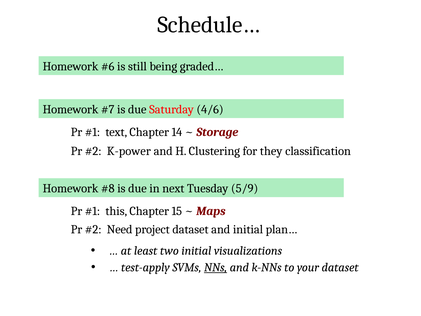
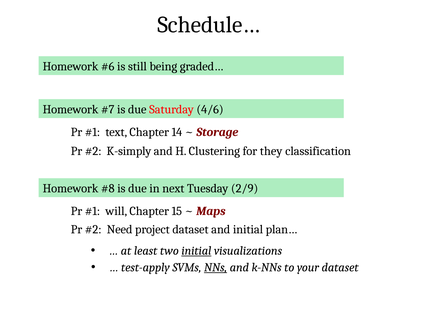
K-power: K-power -> K-simply
5/9: 5/9 -> 2/9
this: this -> will
initial at (196, 251) underline: none -> present
